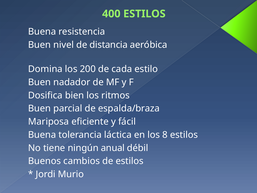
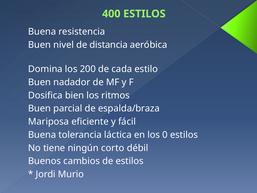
8: 8 -> 0
anual: anual -> corto
